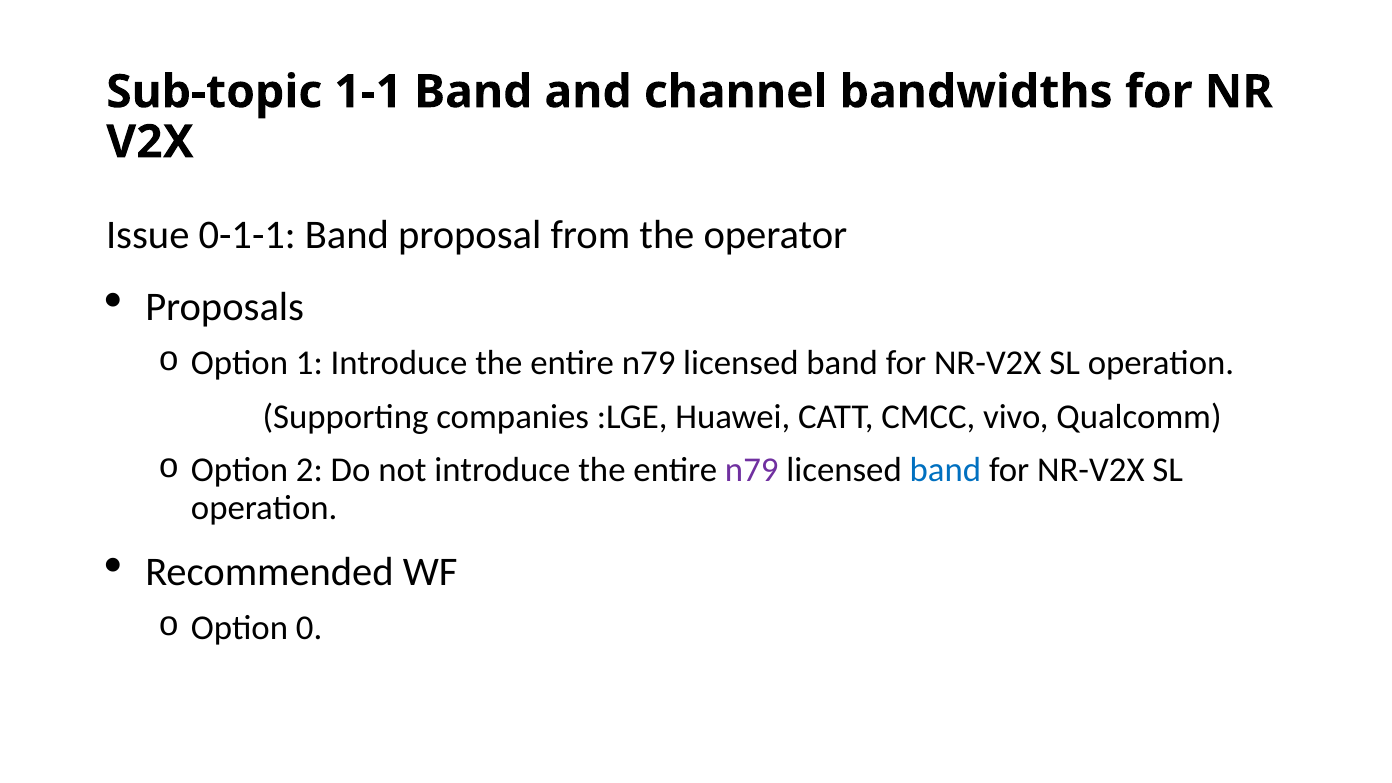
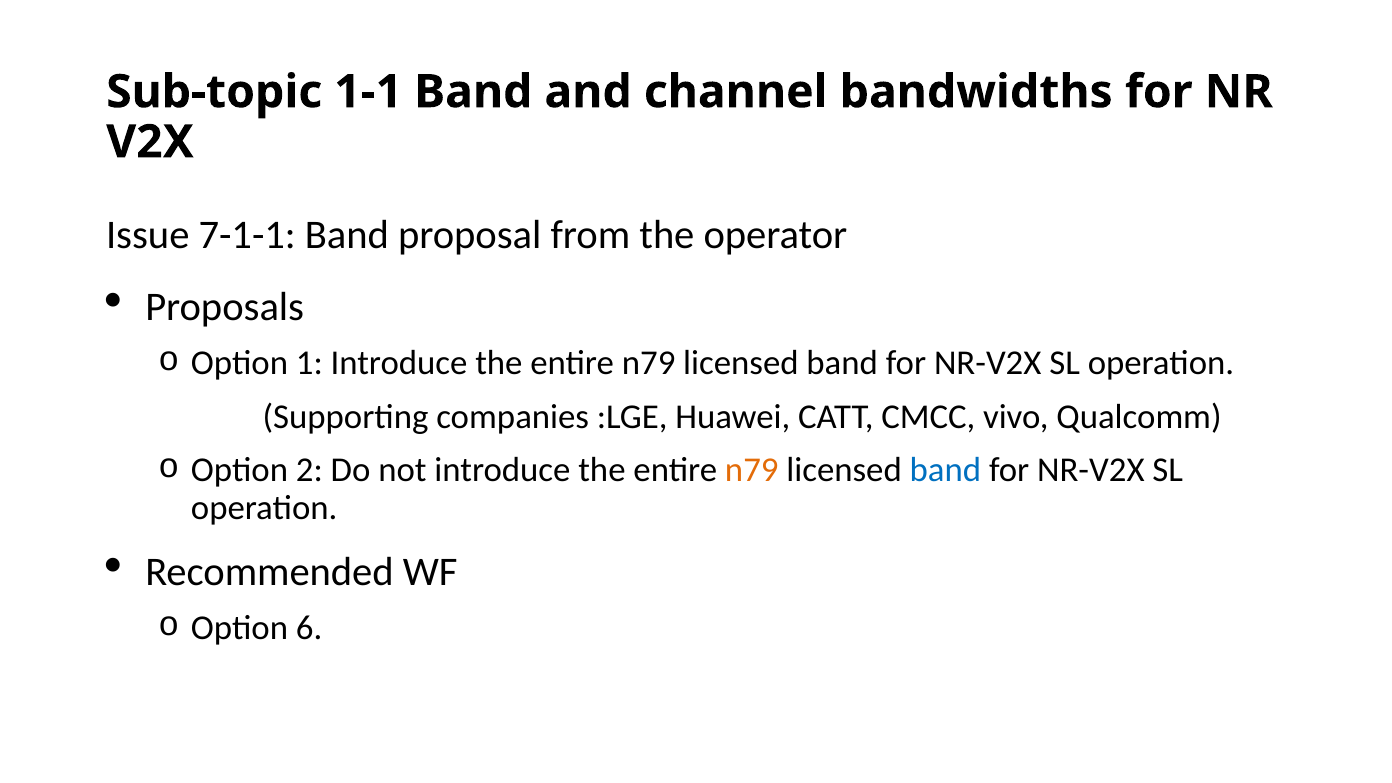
0-1-1: 0-1-1 -> 7-1-1
n79 at (752, 470) colour: purple -> orange
0: 0 -> 6
